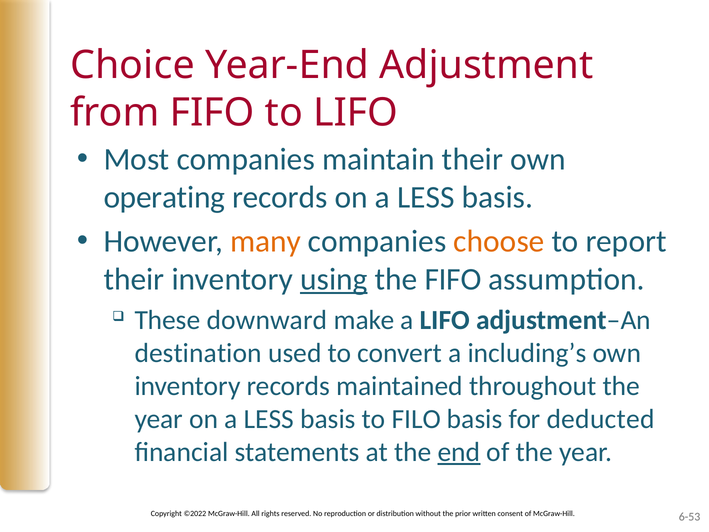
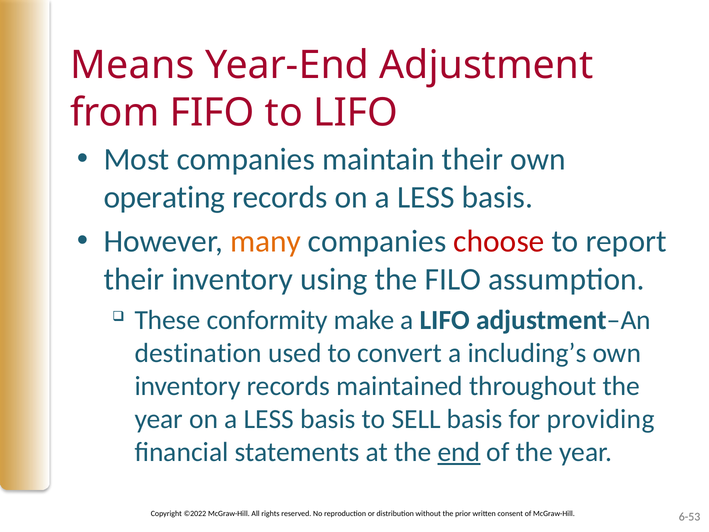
Choice: Choice -> Means
choose colour: orange -> red
using underline: present -> none
the FIFO: FIFO -> FILO
downward: downward -> conformity
FILO: FILO -> SELL
deducted: deducted -> providing
